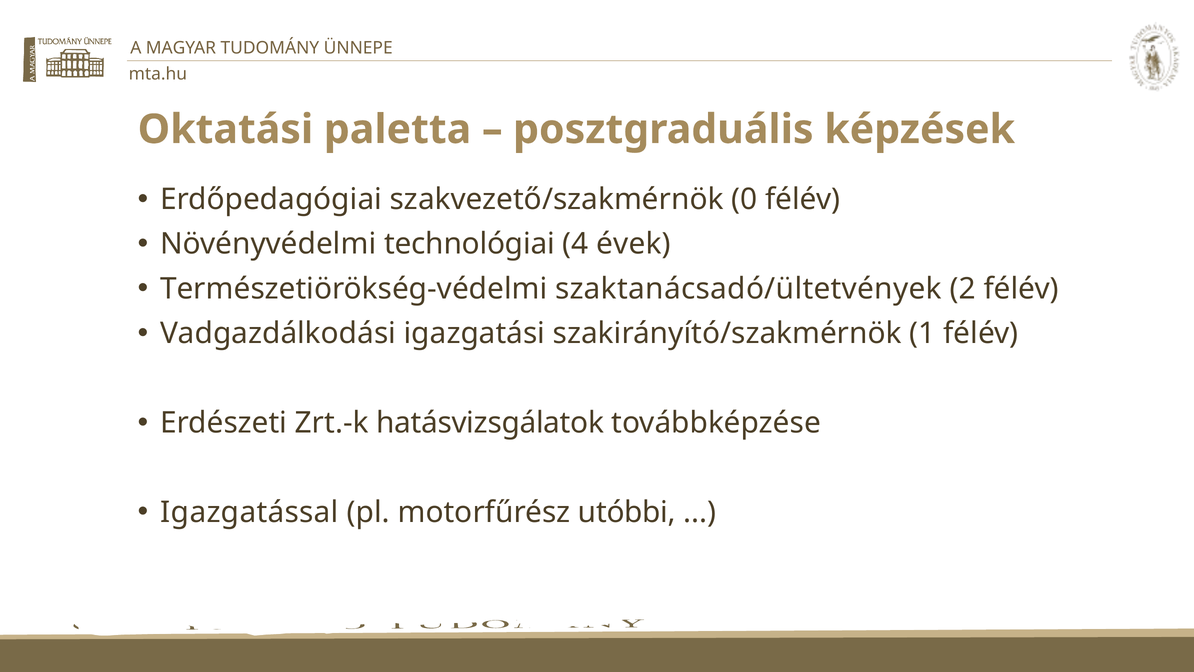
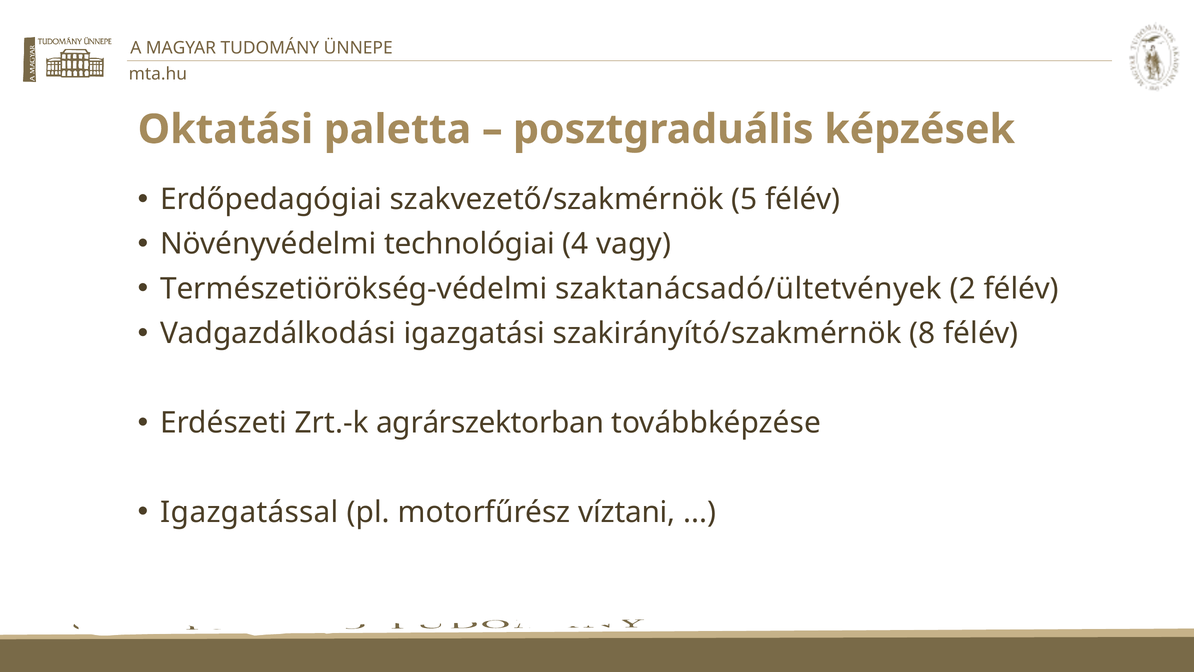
0: 0 -> 5
évek: évek -> vagy
1: 1 -> 8
hatásvizsgálatok: hatásvizsgálatok -> agrárszektorban
utóbbi: utóbbi -> víztani
